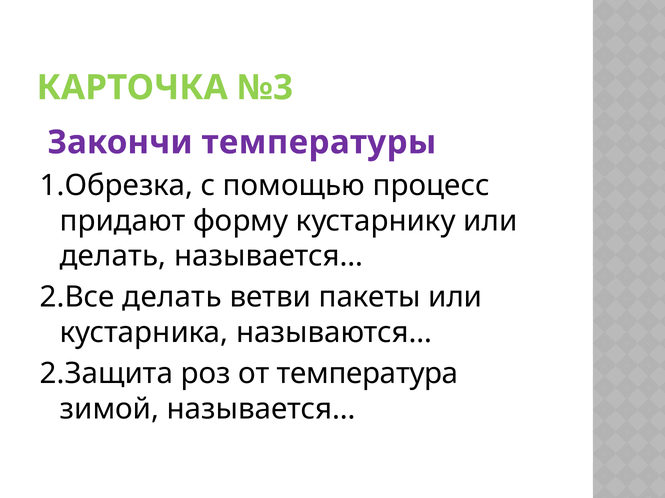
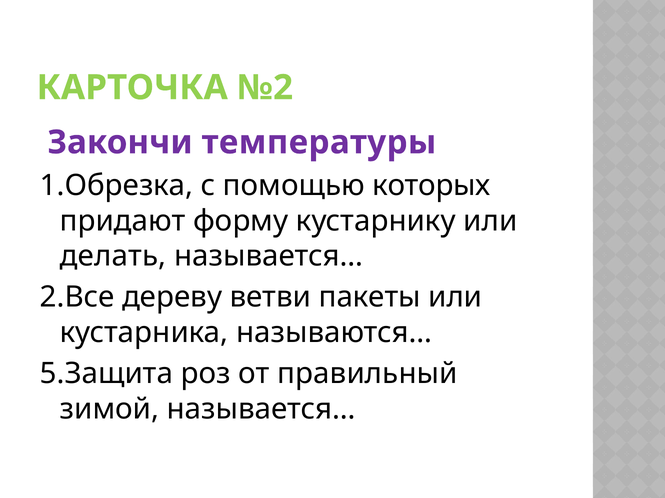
№3: №3 -> №2
процесс: процесс -> которых
2.Все делать: делать -> дереву
2.Защита: 2.Защита -> 5.Защита
температура: температура -> правильный
